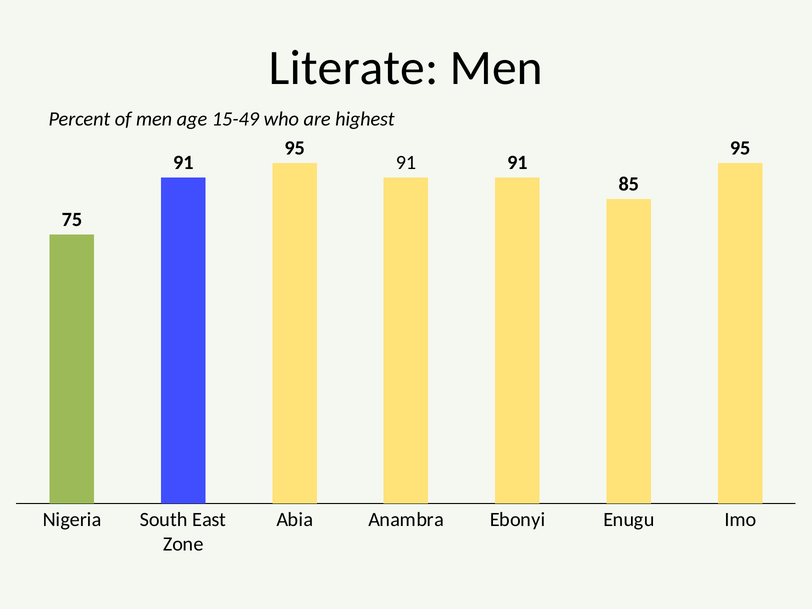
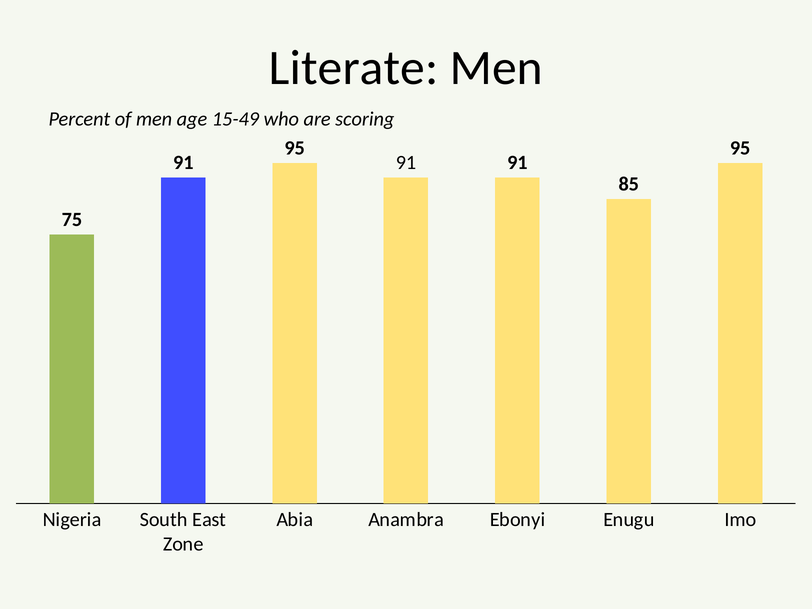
highest: highest -> scoring
